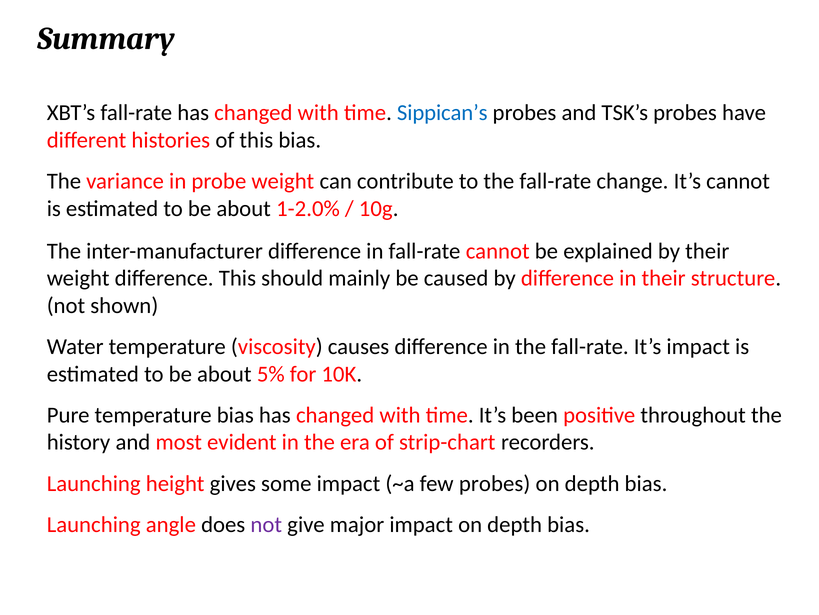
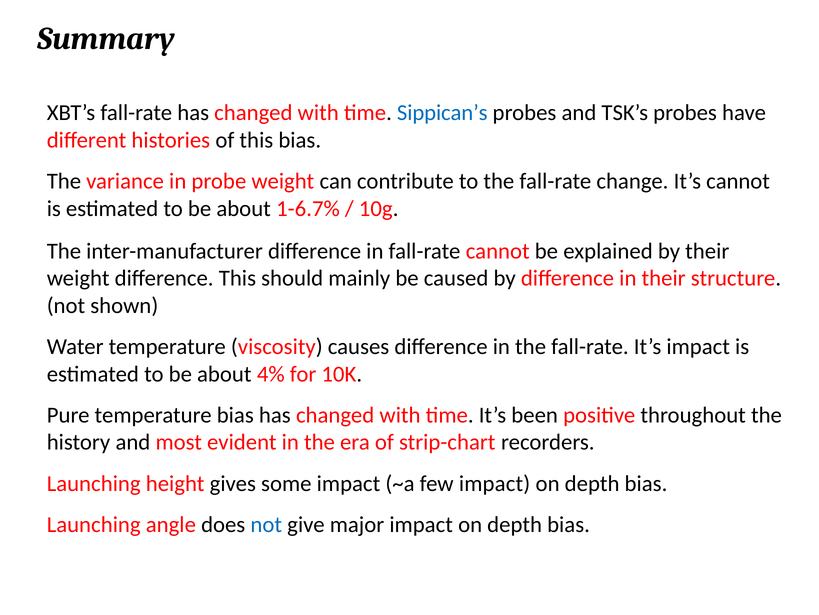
1-2.0%: 1-2.0% -> 1-6.7%
5%: 5% -> 4%
few probes: probes -> impact
not at (266, 524) colour: purple -> blue
